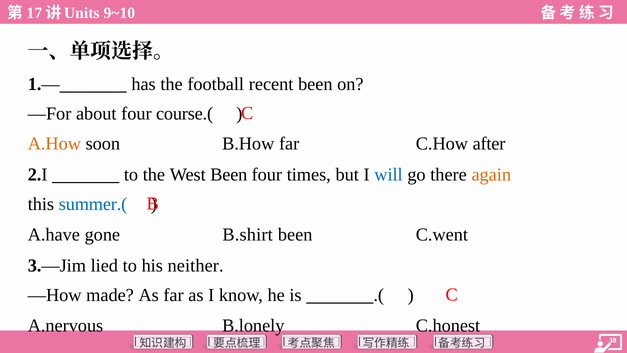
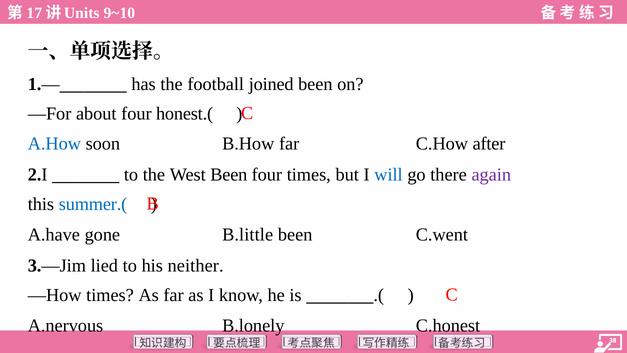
recent: recent -> joined
course.(: course.( -> honest.(
A.How colour: orange -> blue
again colour: orange -> purple
B.shirt: B.shirt -> B.little
—How made: made -> times
